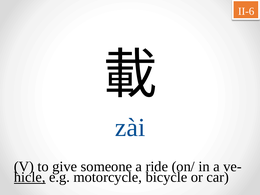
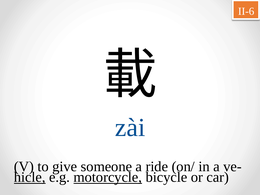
motorcycle underline: none -> present
